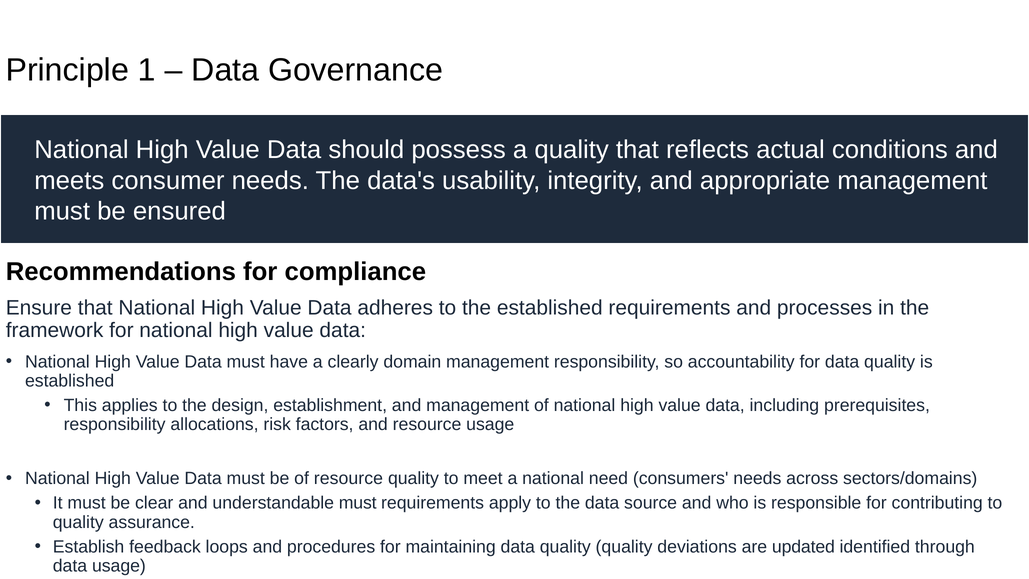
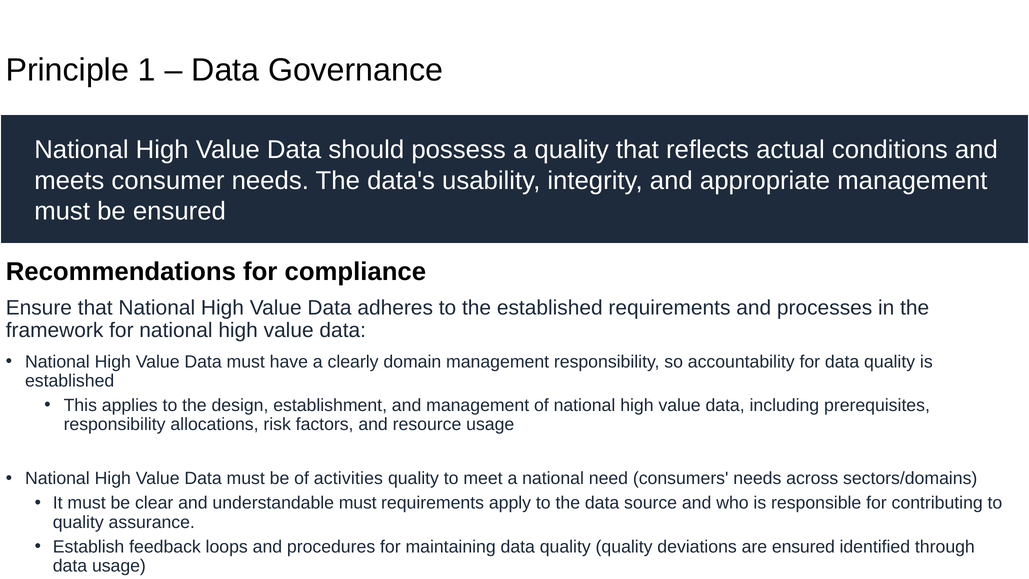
of resource: resource -> activities
are updated: updated -> ensured
